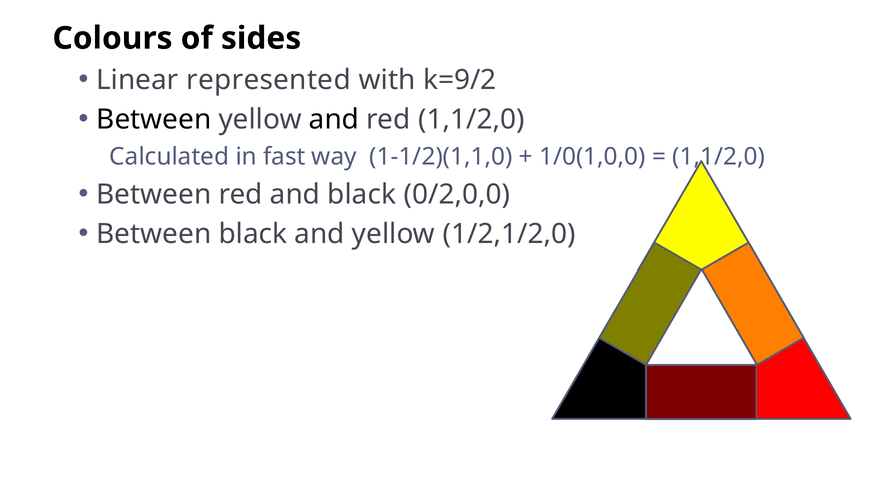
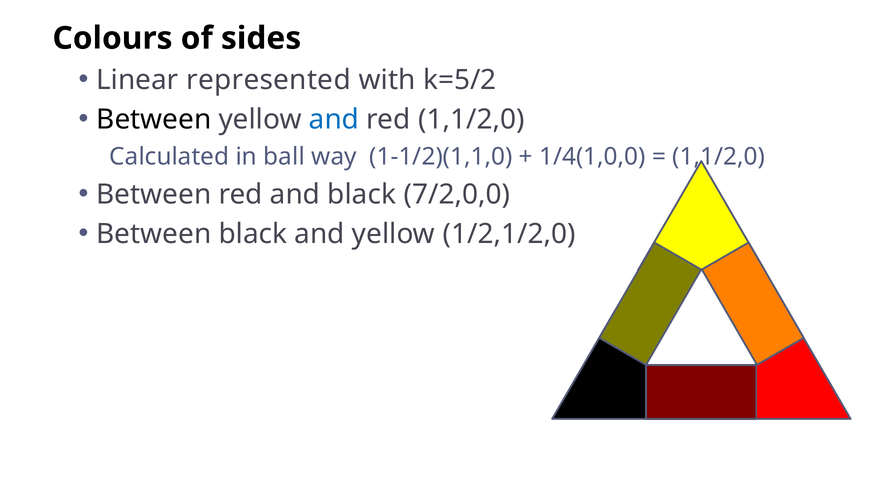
k=9/2: k=9/2 -> k=5/2
and at (334, 120) colour: black -> blue
fast: fast -> ball
1/0(1,0,0: 1/0(1,0,0 -> 1/4(1,0,0
0/2,0,0: 0/2,0,0 -> 7/2,0,0
